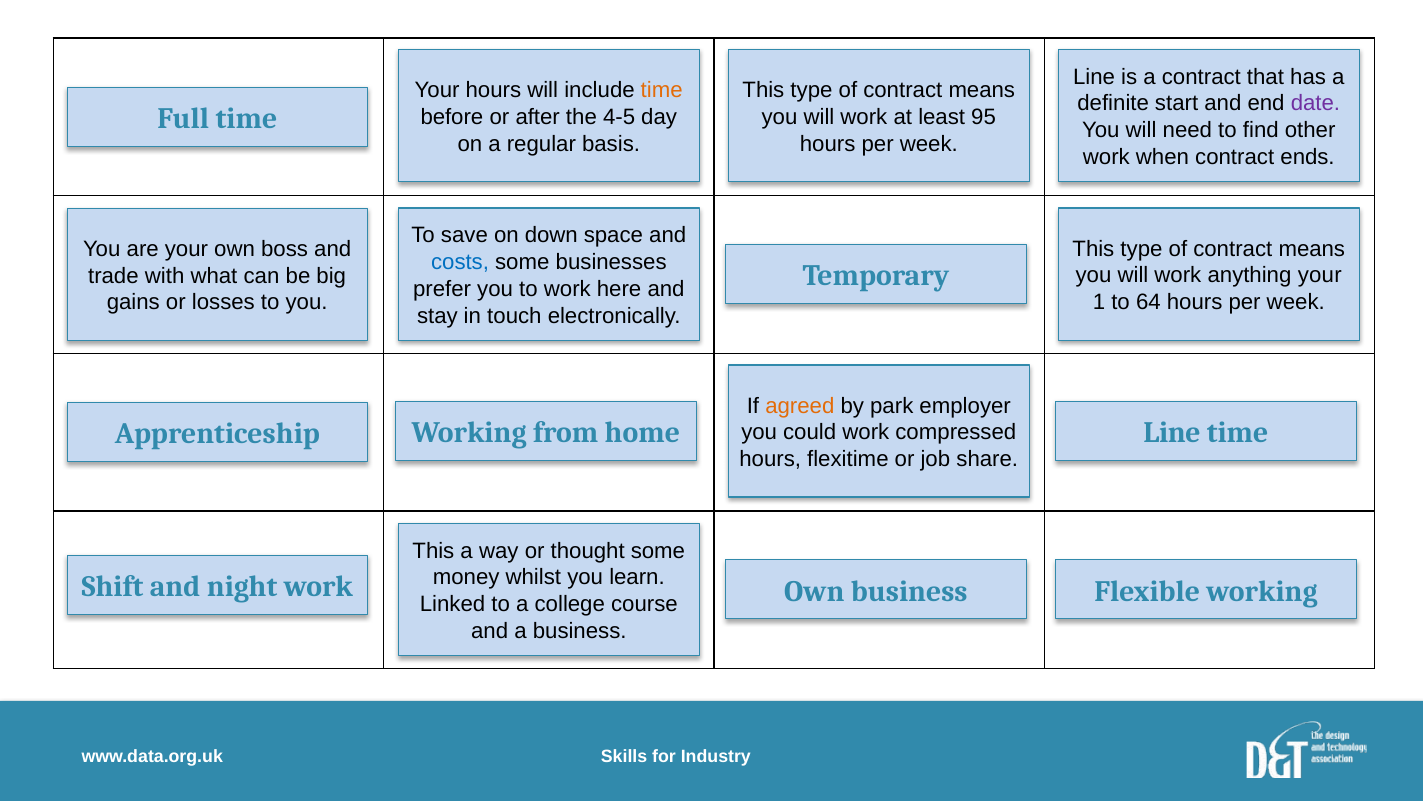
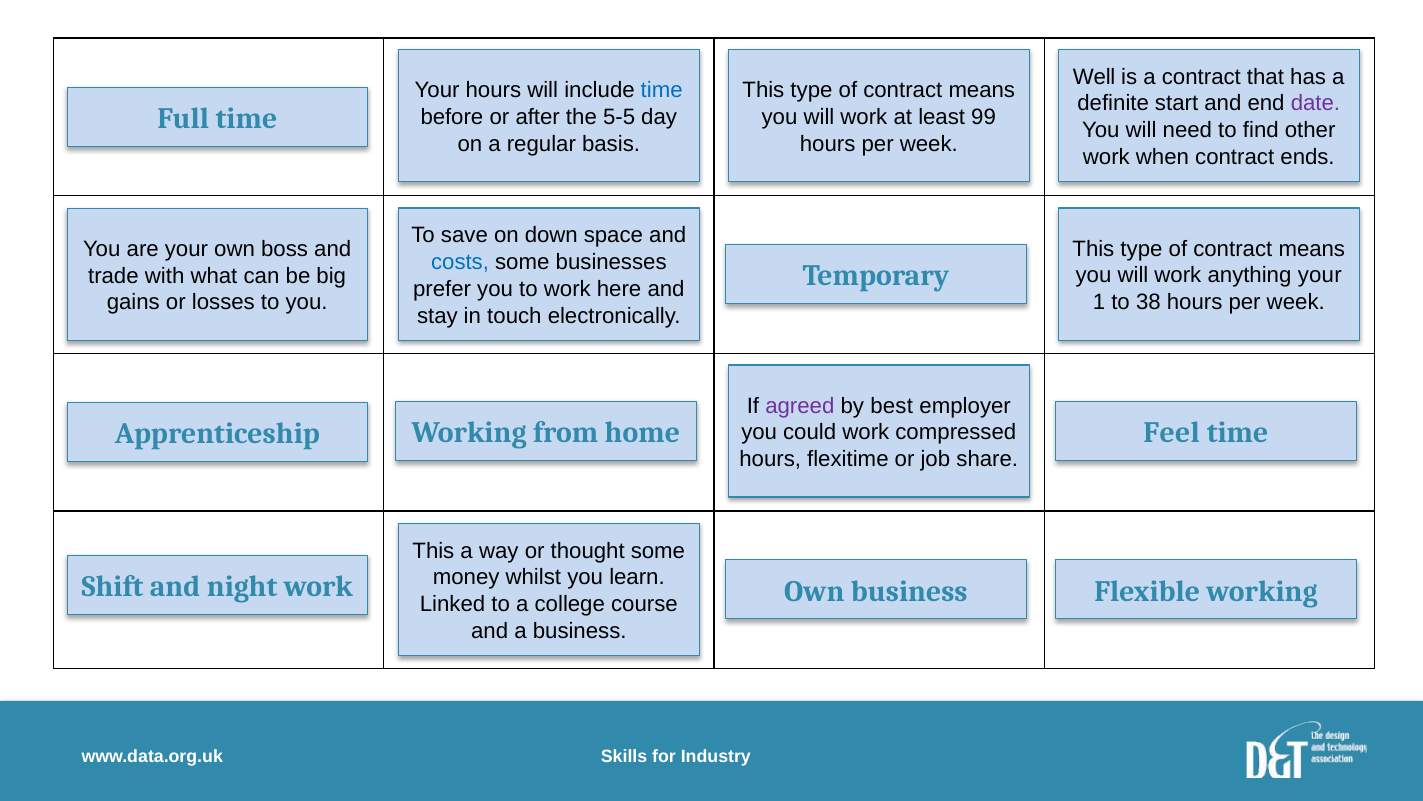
Line at (1094, 77): Line -> Well
time at (662, 90) colour: orange -> blue
4-5: 4-5 -> 5-5
95: 95 -> 99
64: 64 -> 38
agreed colour: orange -> purple
park: park -> best
Line at (1172, 433): Line -> Feel
